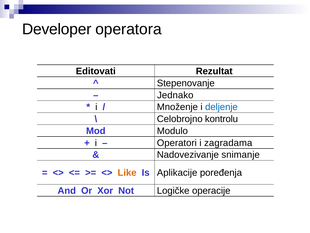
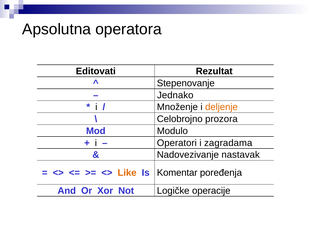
Developer: Developer -> Apsolutna
deljenje colour: blue -> orange
kontrolu: kontrolu -> prozora
snimanje: snimanje -> nastavak
Aplikacije: Aplikacije -> Komentar
